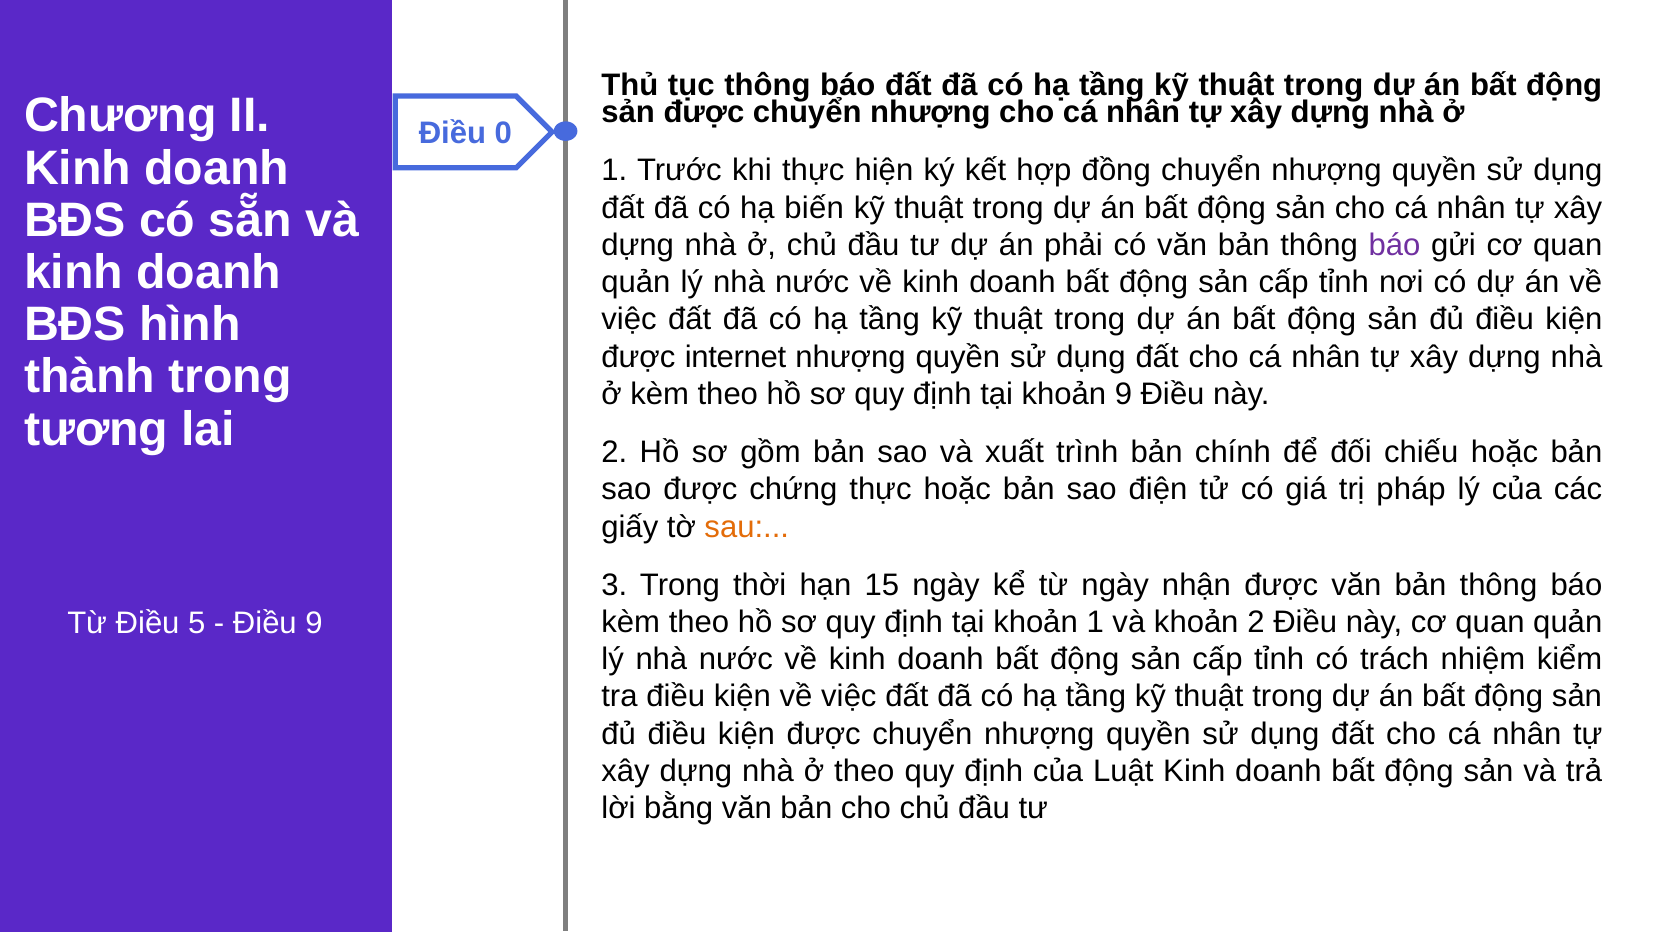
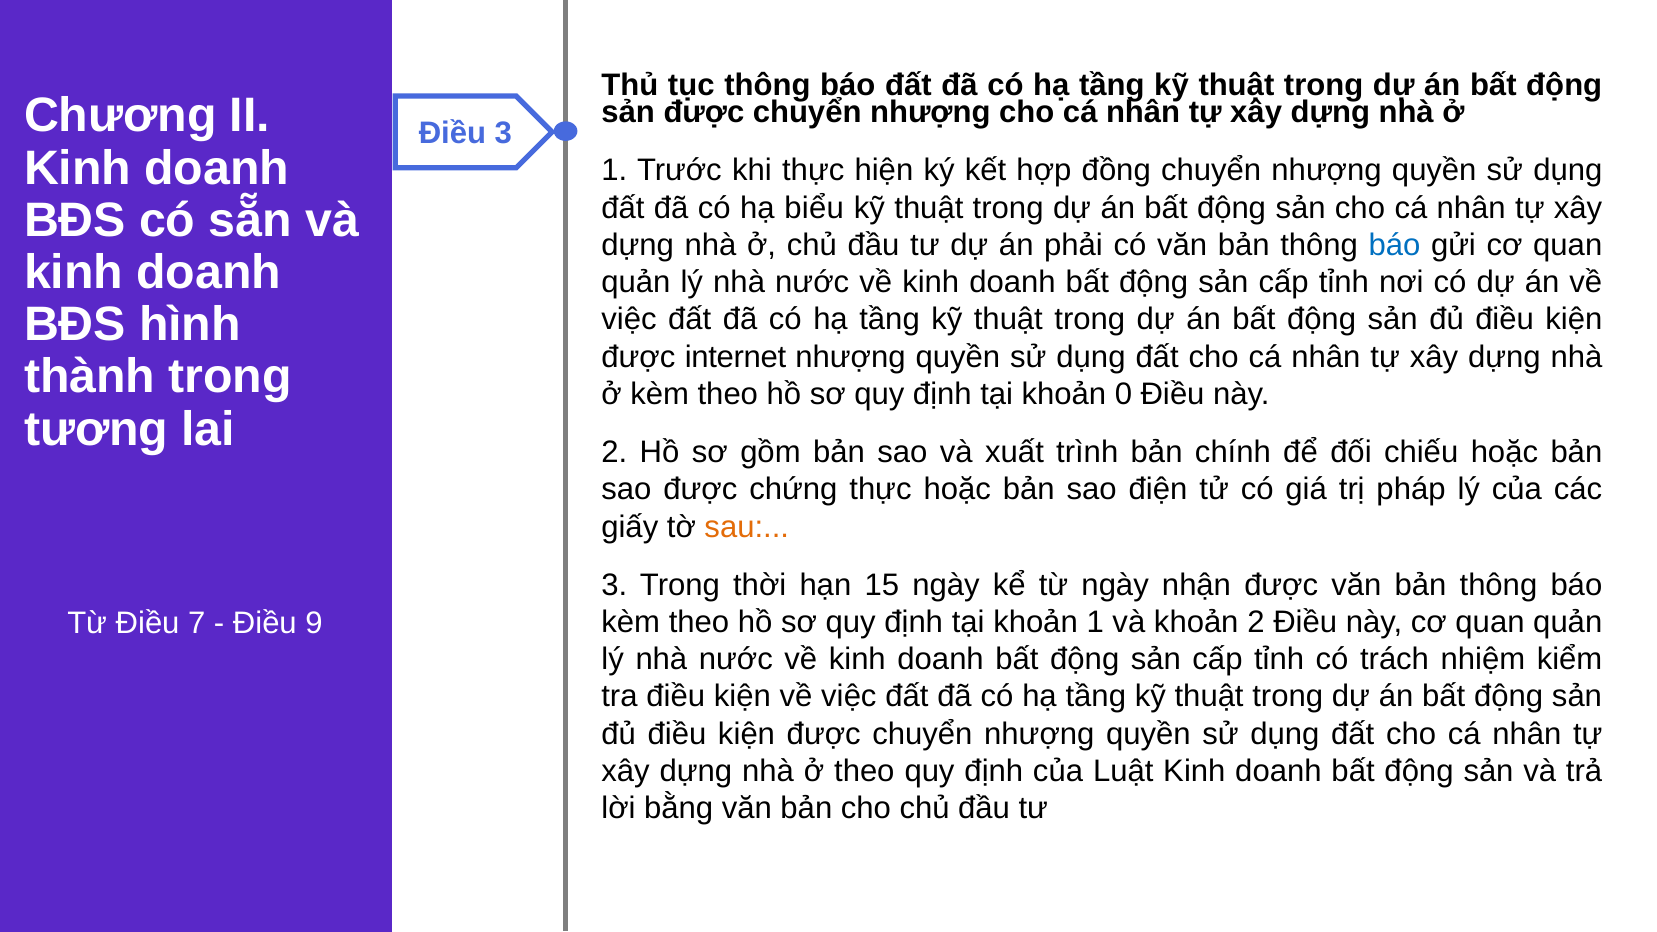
Điều 0: 0 -> 3
biến: biến -> biểu
báo at (1394, 245) colour: purple -> blue
khoản 9: 9 -> 0
5: 5 -> 7
